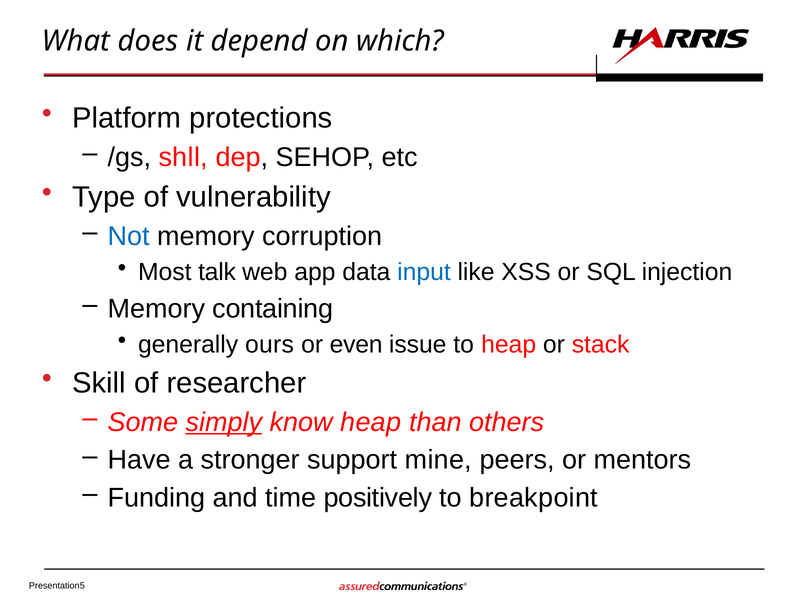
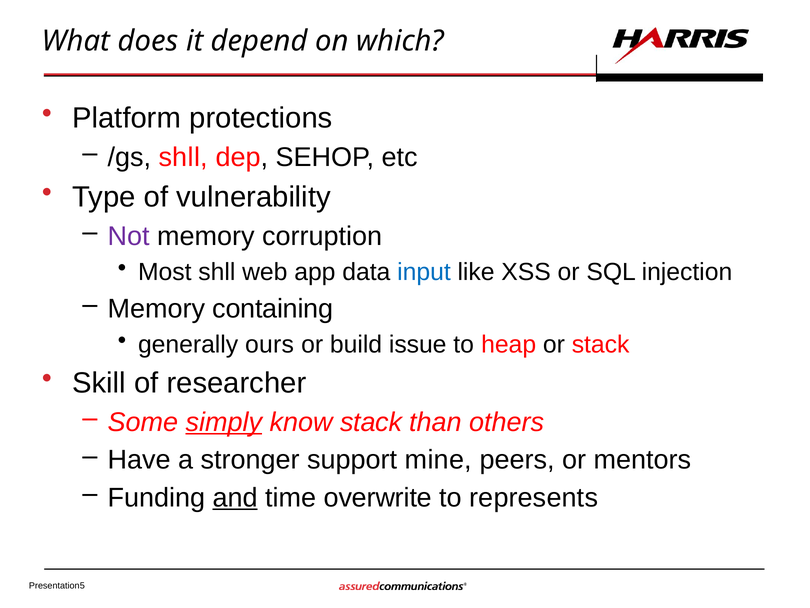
Not colour: blue -> purple
Most talk: talk -> shll
even: even -> build
know heap: heap -> stack
and underline: none -> present
positively: positively -> overwrite
breakpoint: breakpoint -> represents
